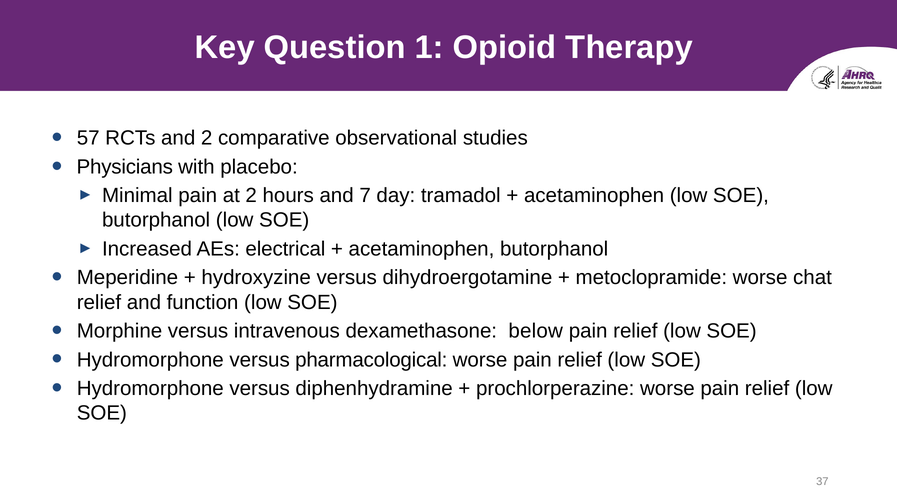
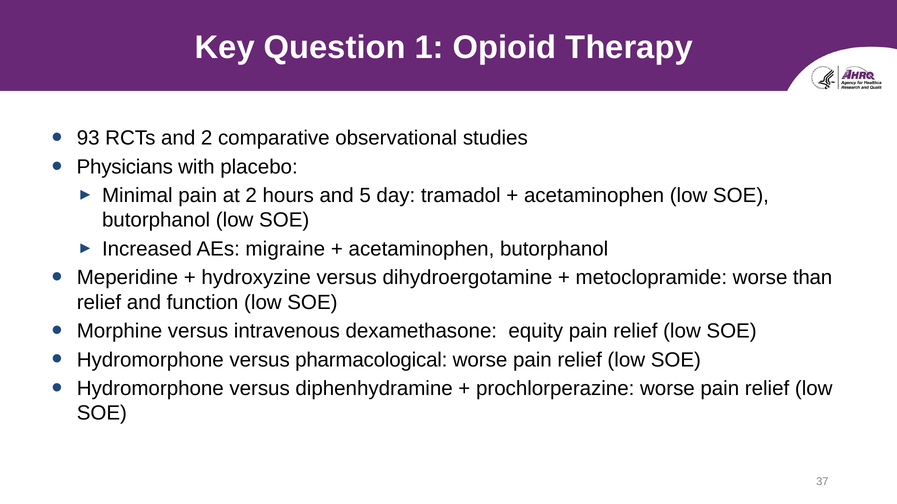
57: 57 -> 93
7: 7 -> 5
electrical: electrical -> migraine
chat: chat -> than
below: below -> equity
